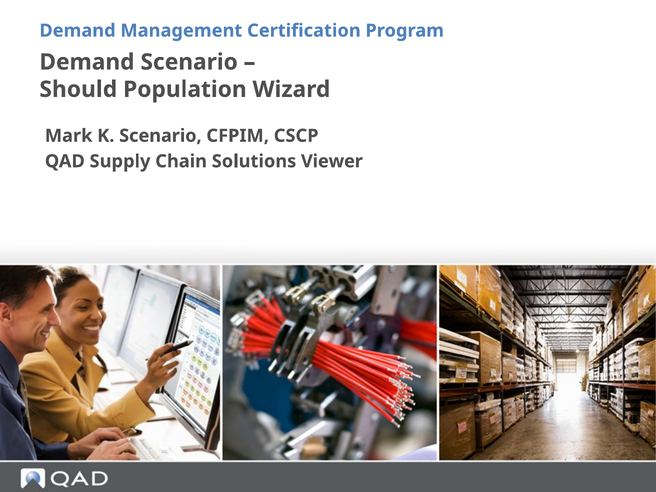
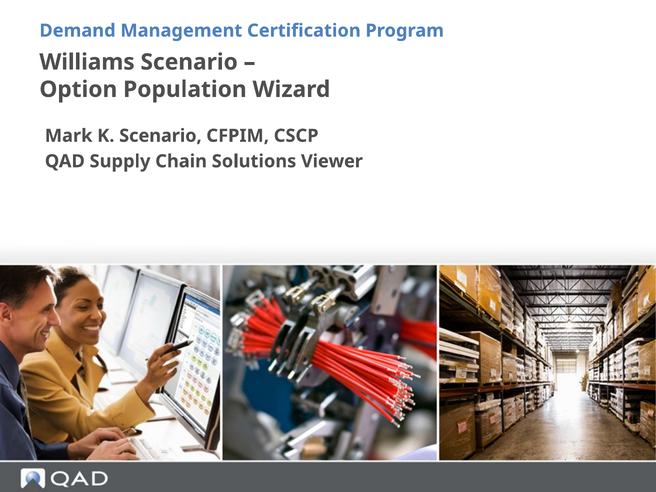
Demand at (87, 62): Demand -> Williams
Should: Should -> Option
